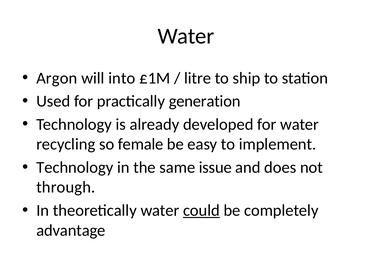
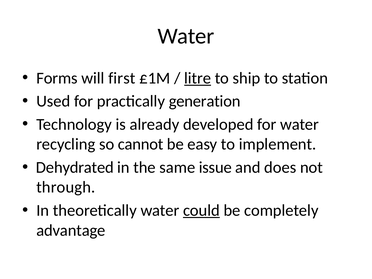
Argon: Argon -> Forms
into: into -> first
litre underline: none -> present
female: female -> cannot
Technology at (75, 167): Technology -> Dehydrated
